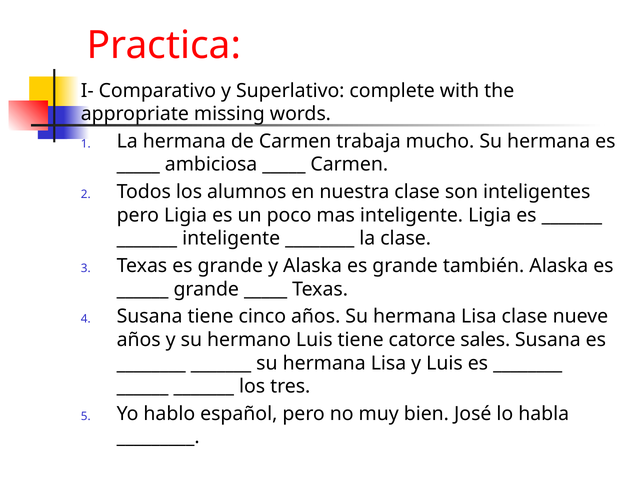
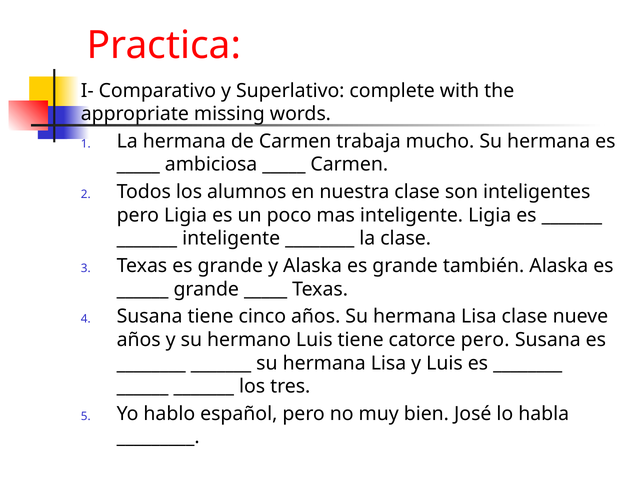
catorce sales: sales -> pero
